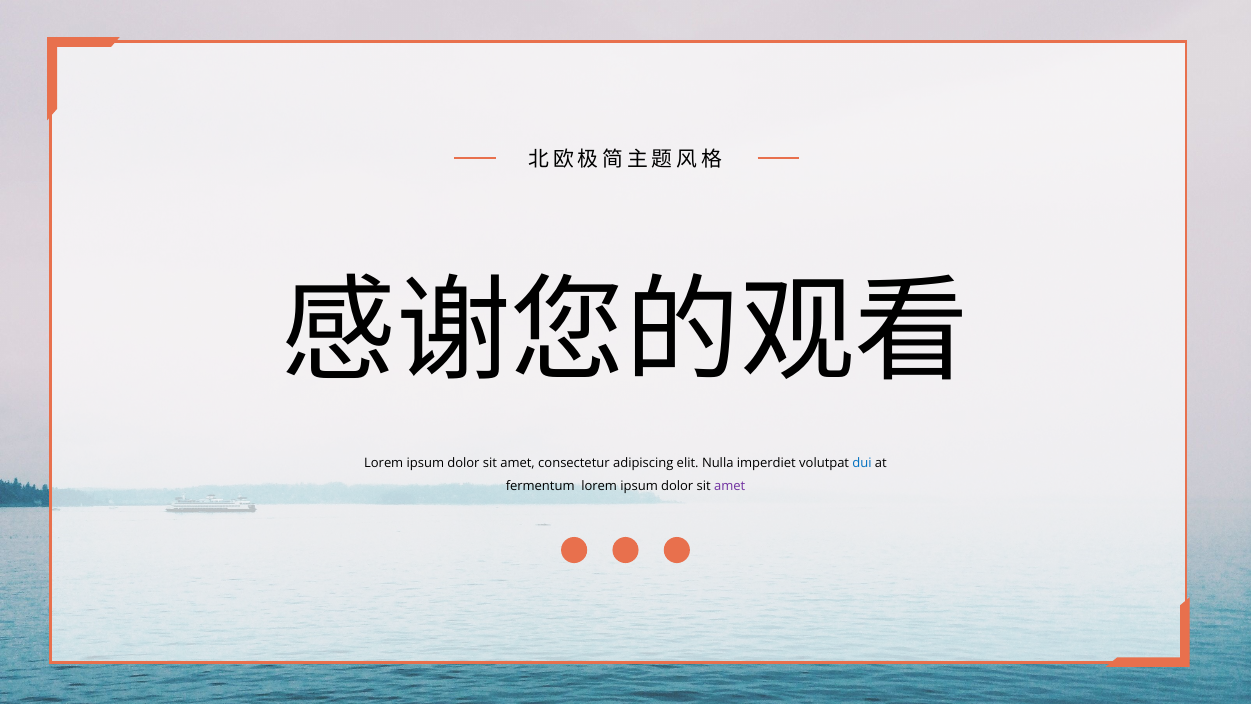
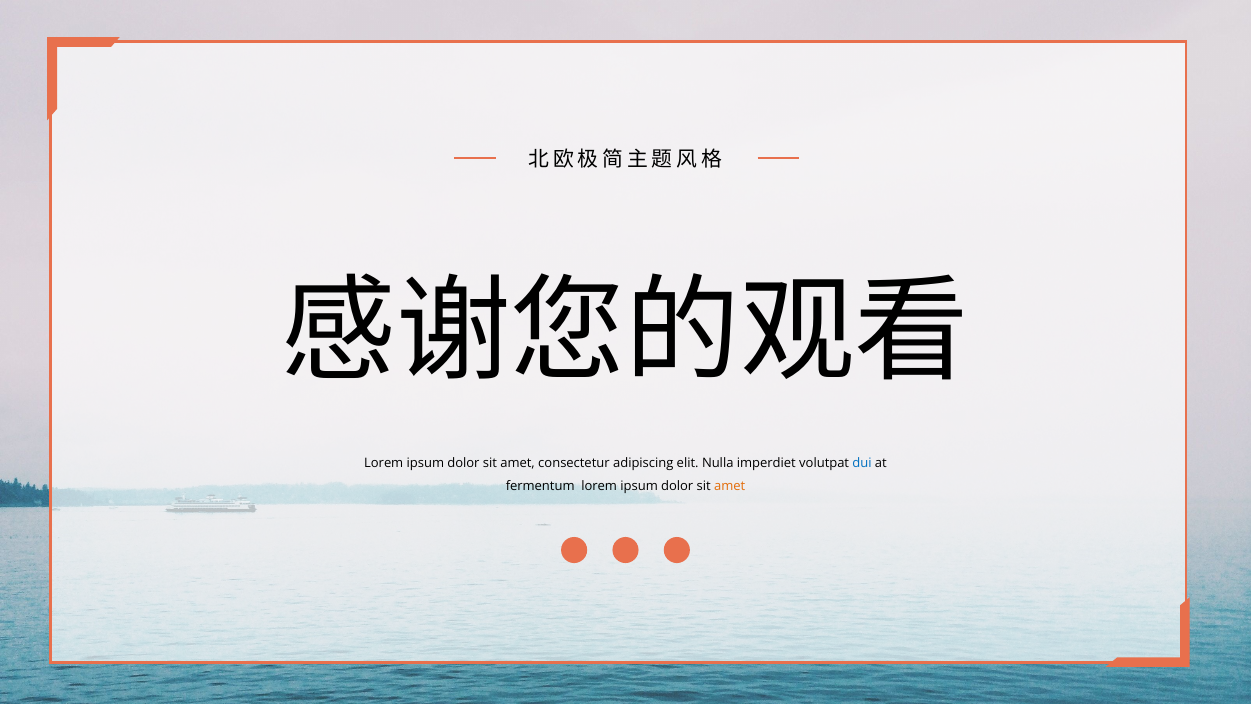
amet at (730, 486) colour: purple -> orange
